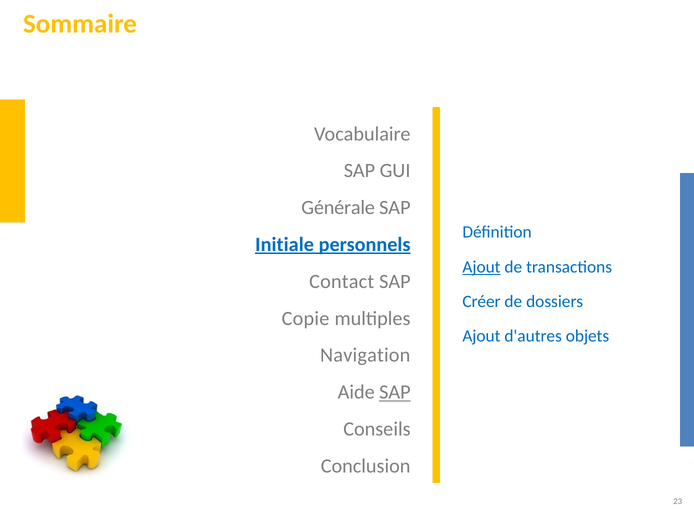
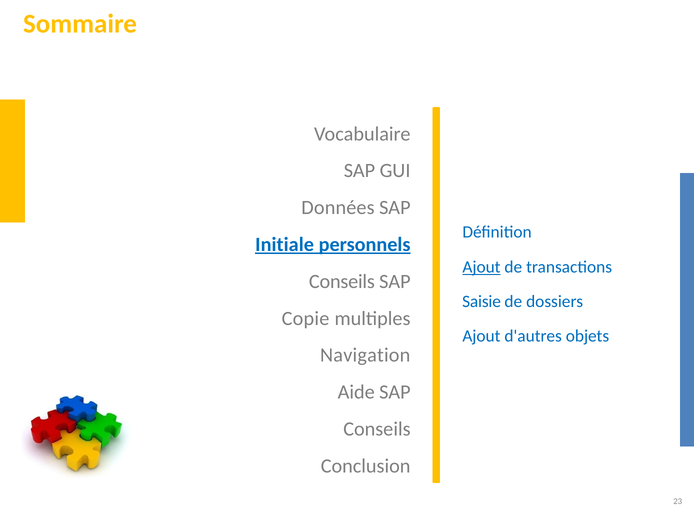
Générale: Générale -> Données
Contact at (342, 282): Contact -> Conseils
Créer: Créer -> Saisie
SAP at (395, 393) underline: present -> none
